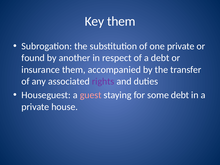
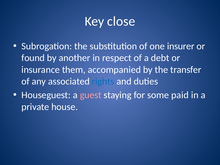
Key them: them -> close
one private: private -> insurer
rights colour: purple -> blue
some debt: debt -> paid
